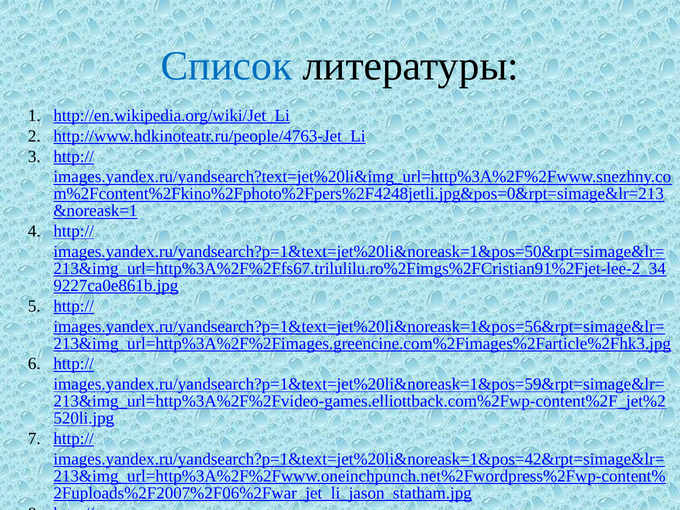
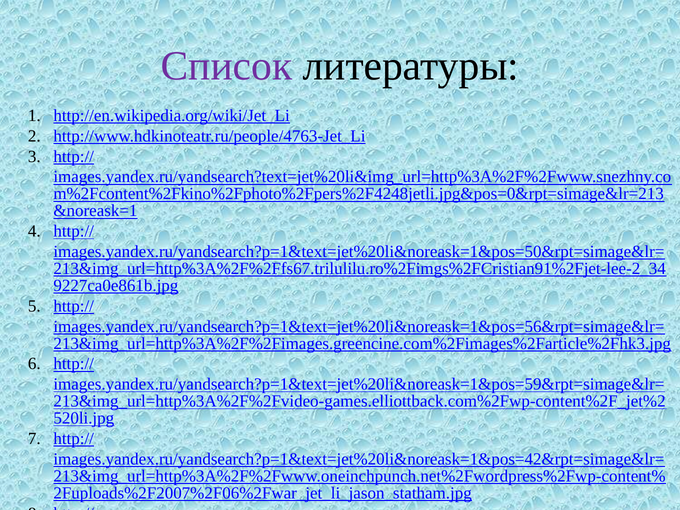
Список colour: blue -> purple
